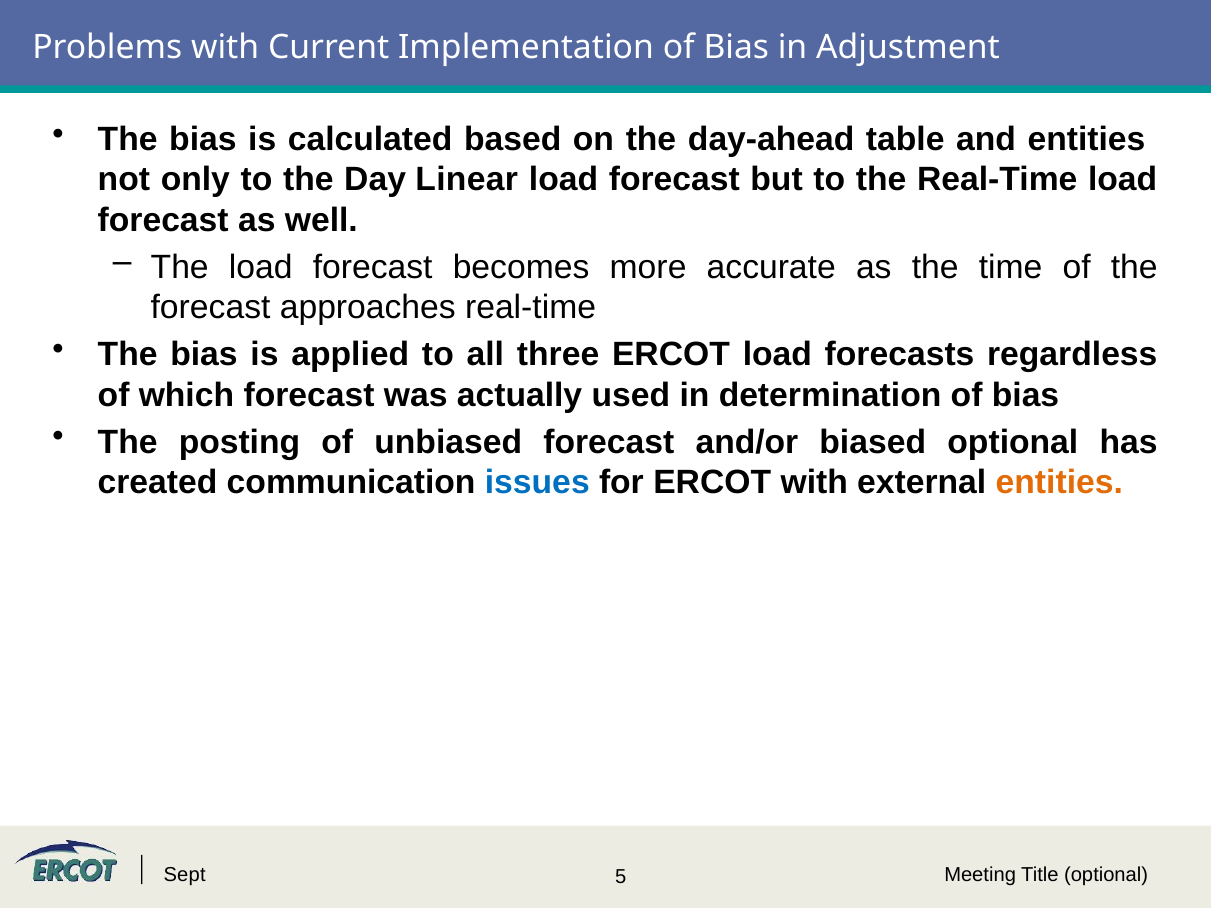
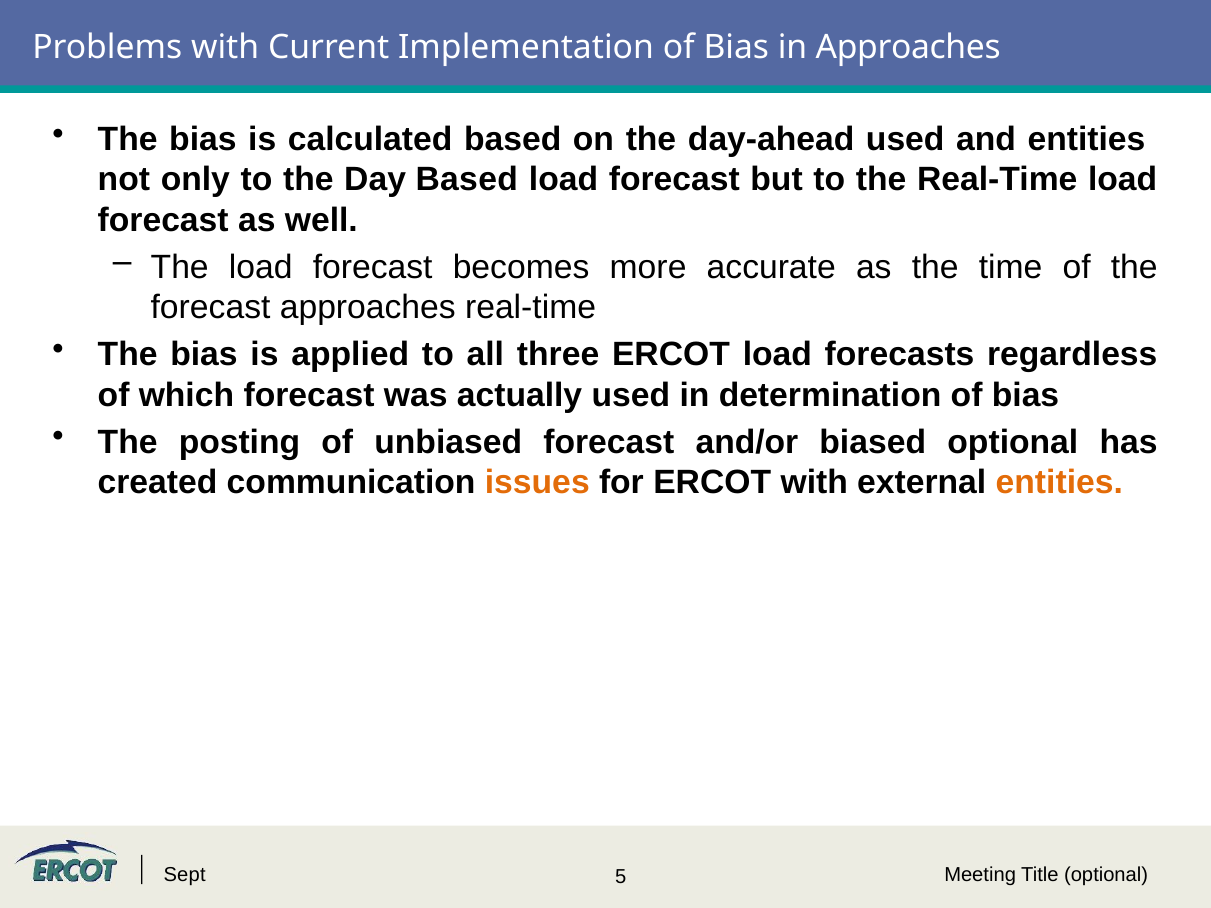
in Adjustment: Adjustment -> Approaches
day-ahead table: table -> used
Day Linear: Linear -> Based
issues colour: blue -> orange
